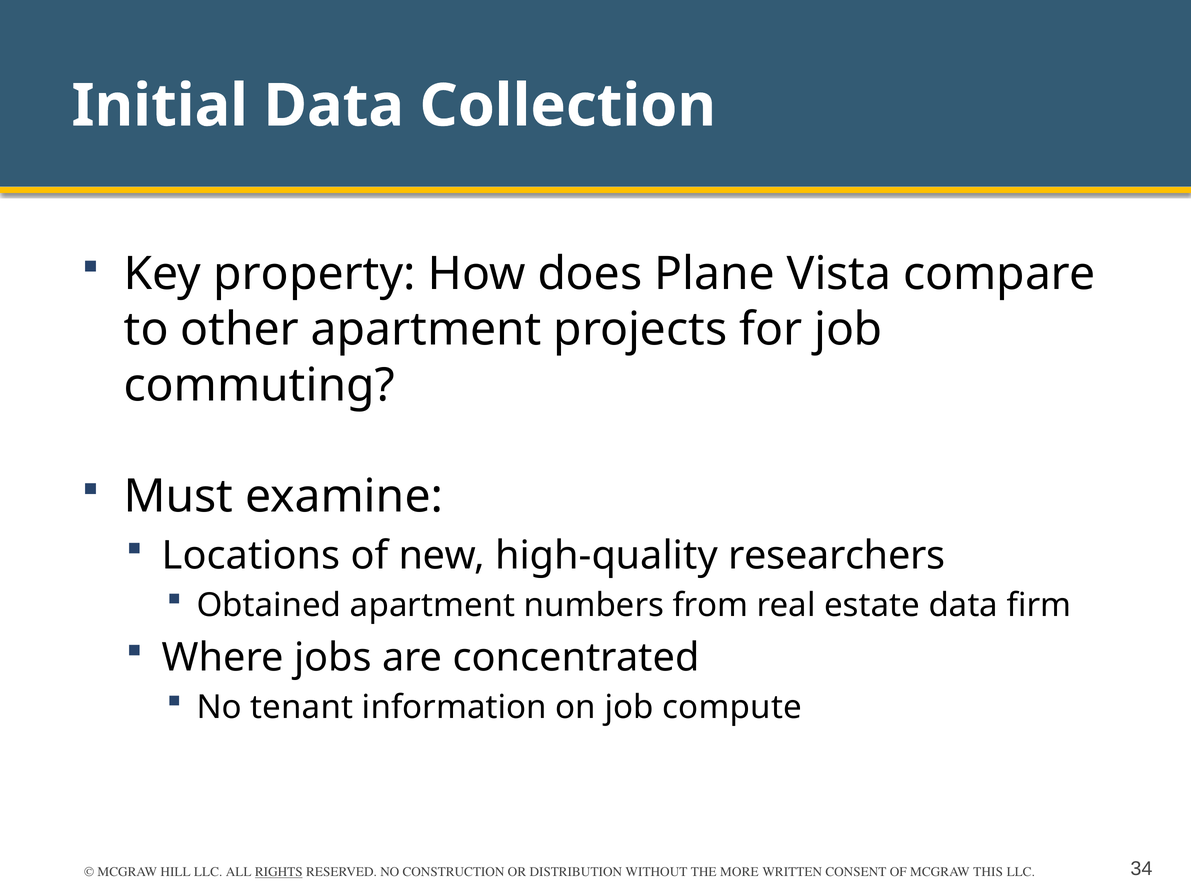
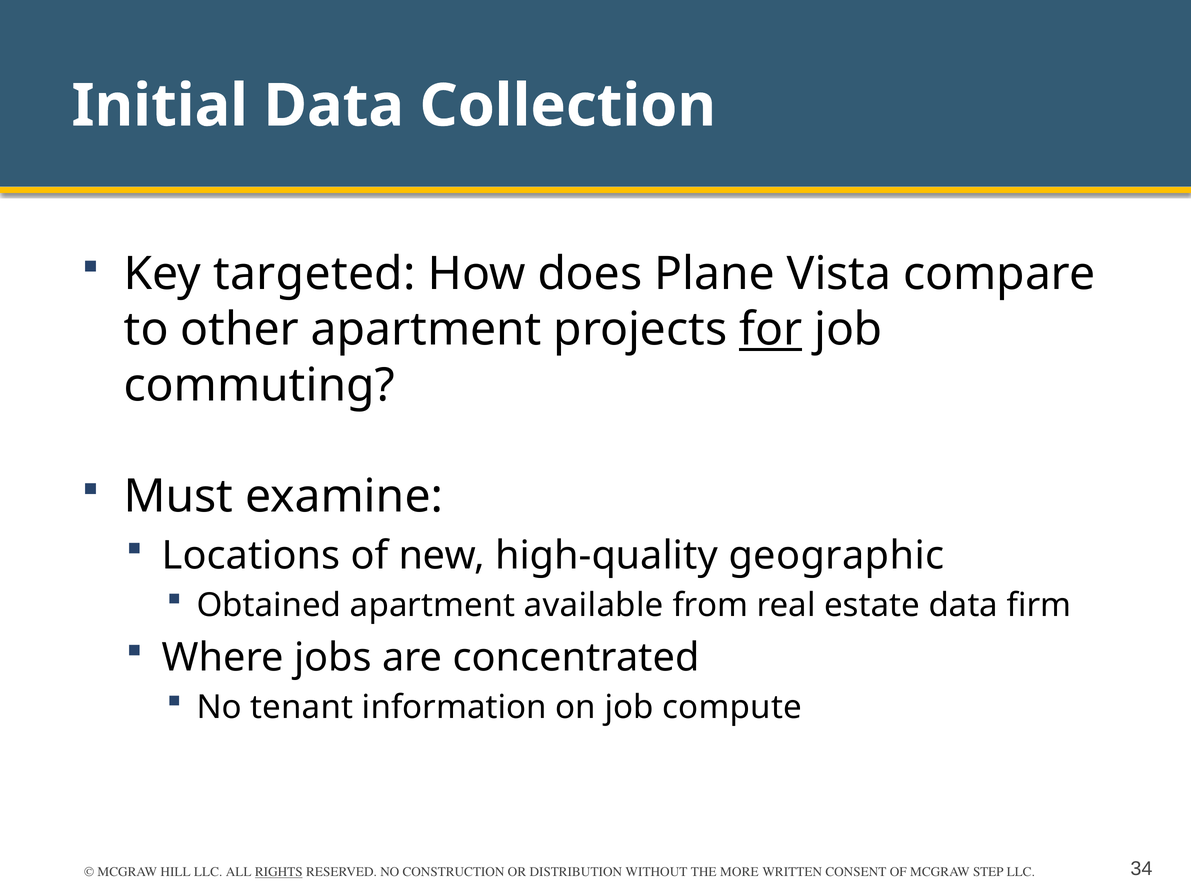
property: property -> targeted
for underline: none -> present
researchers: researchers -> geographic
numbers: numbers -> available
THIS: THIS -> STEP
